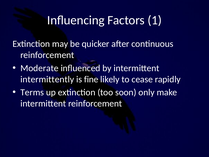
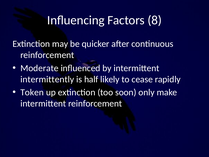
1: 1 -> 8
fine: fine -> half
Terms: Terms -> Token
